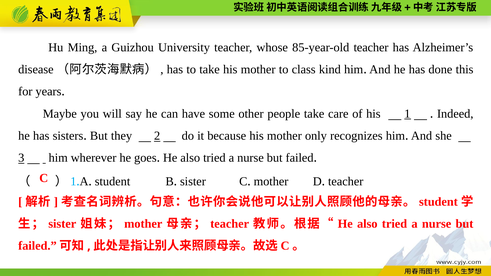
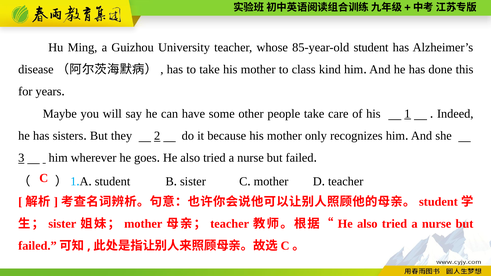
85-year-old teacher: teacher -> student
